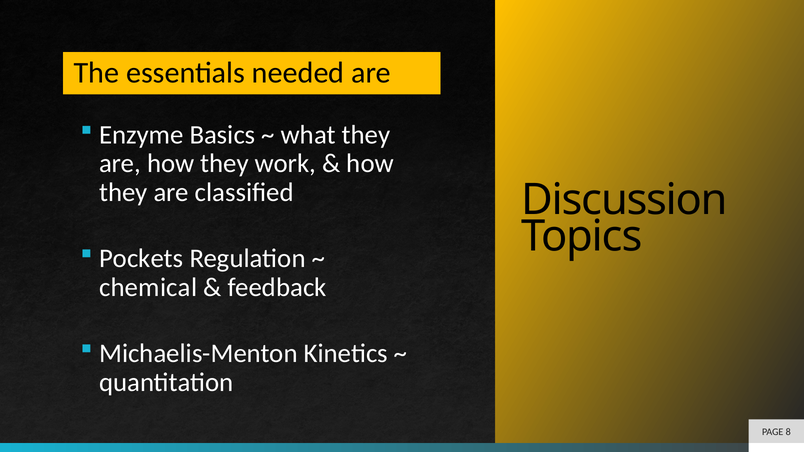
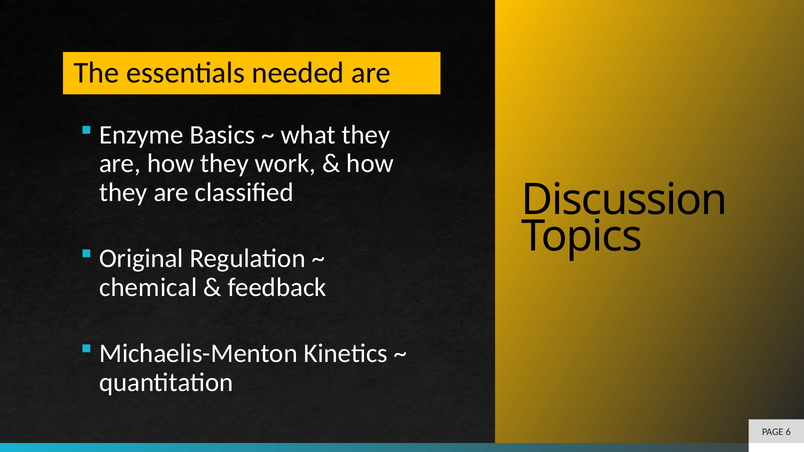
Pockets: Pockets -> Original
8: 8 -> 6
